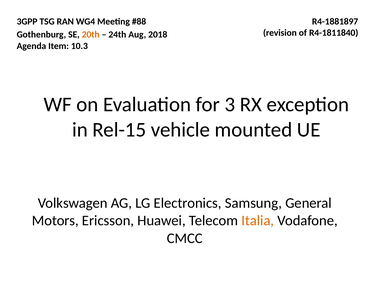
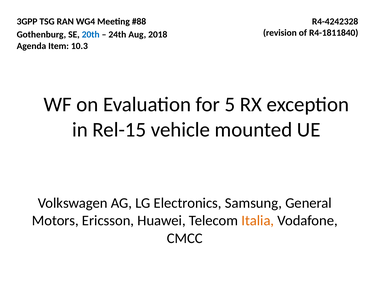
R4-1881897: R4-1881897 -> R4-4242328
20th colour: orange -> blue
3: 3 -> 5
